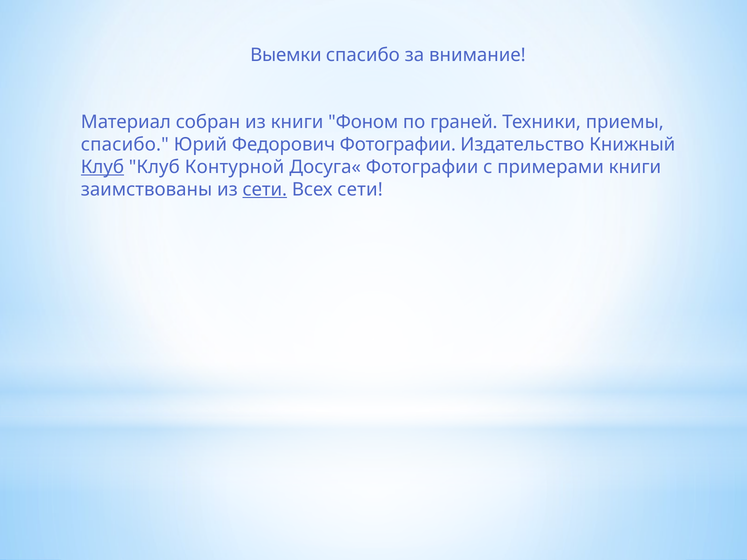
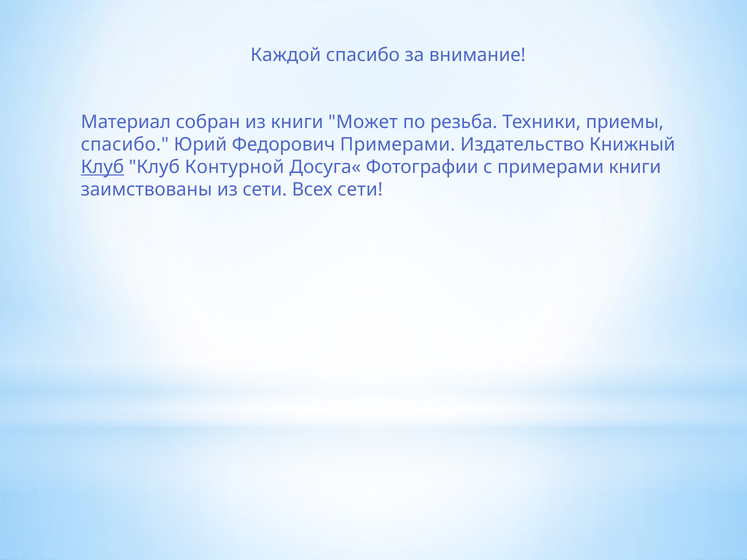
Выемки: Выемки -> Каждой
Фоном: Фоном -> Может
граней: граней -> резьба
Федорович Фотографии: Фотографии -> Примерами
сети at (265, 190) underline: present -> none
